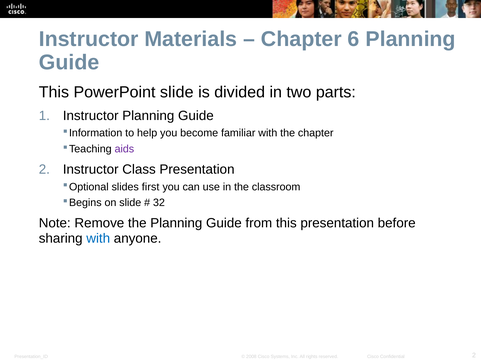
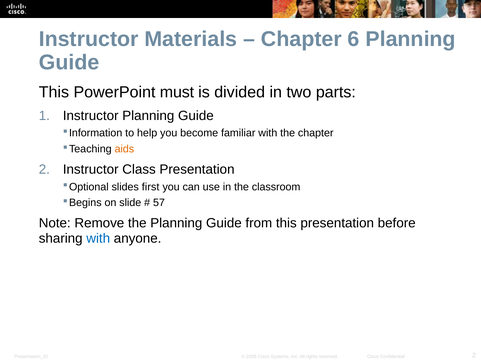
PowerPoint slide: slide -> must
aids colour: purple -> orange
32: 32 -> 57
